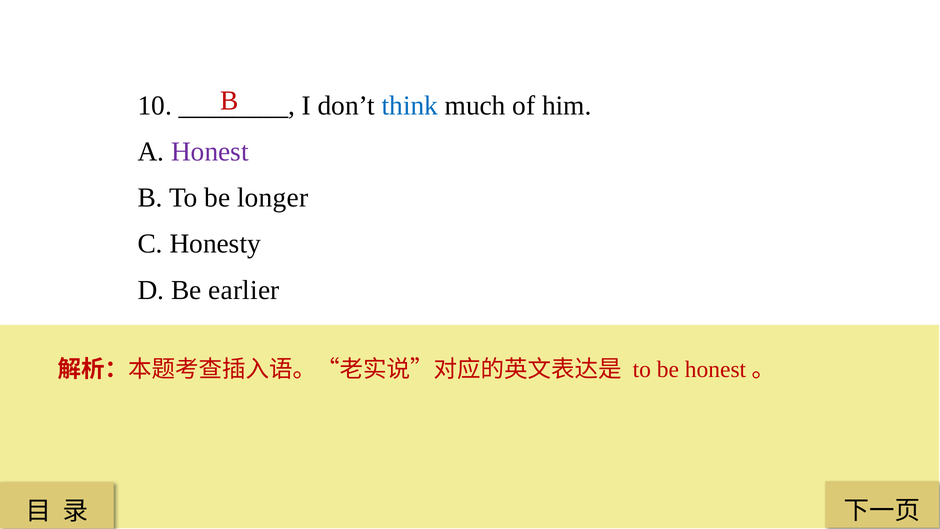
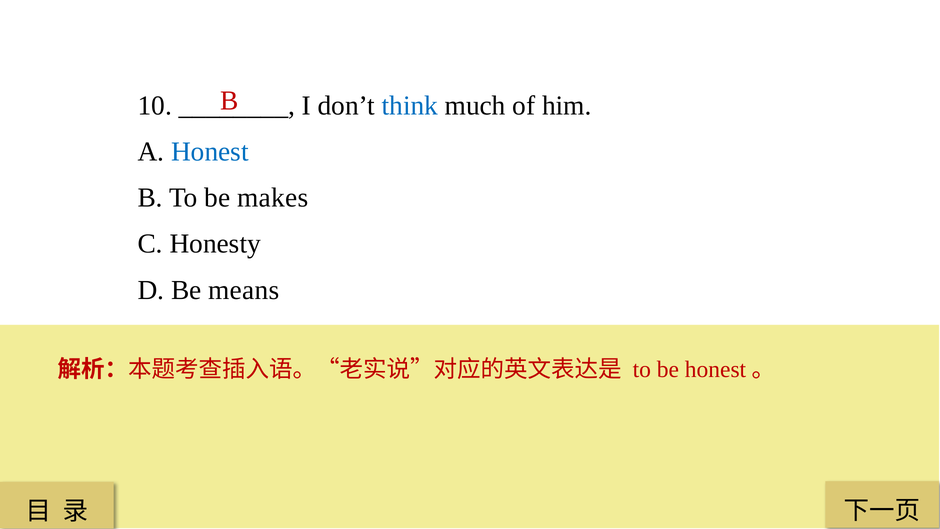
Honest colour: purple -> blue
longer: longer -> makes
earlier: earlier -> means
